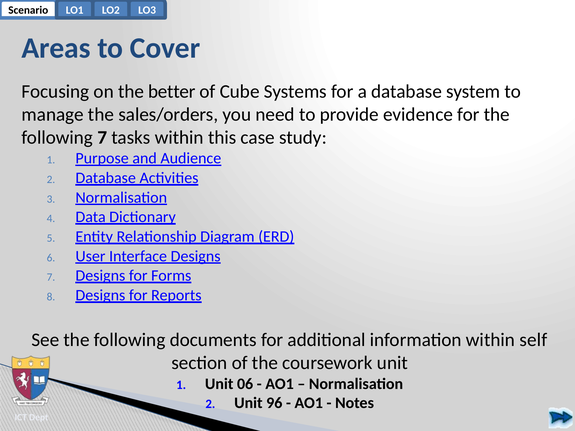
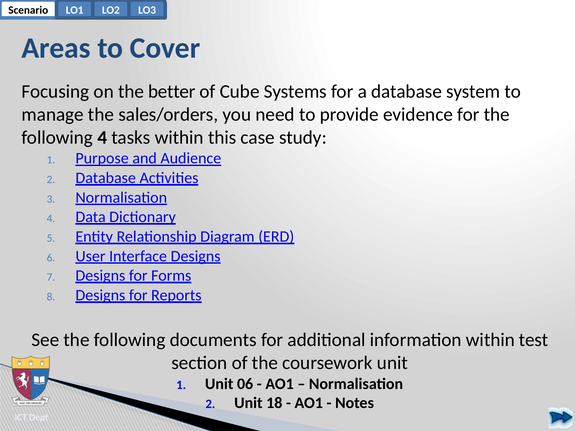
following 7: 7 -> 4
self: self -> test
96: 96 -> 18
